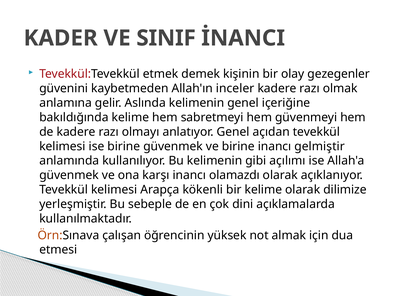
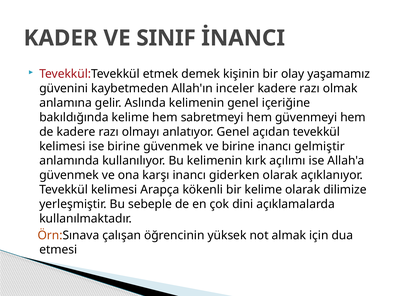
gezegenler: gezegenler -> yaşamamız
gibi: gibi -> kırk
olamazdı: olamazdı -> giderken
